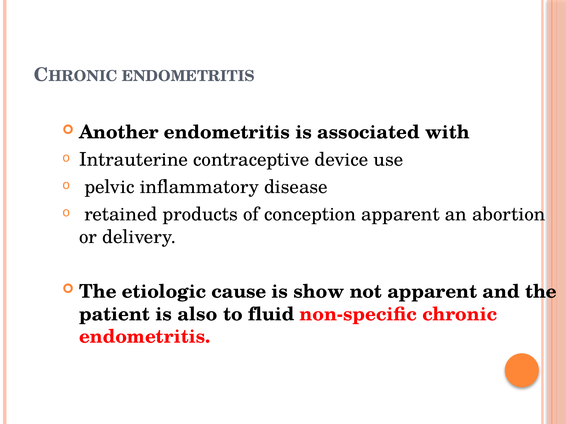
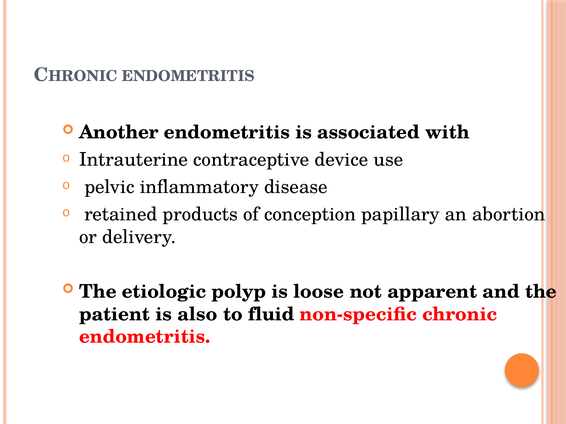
conception apparent: apparent -> papillary
cause: cause -> polyp
show: show -> loose
